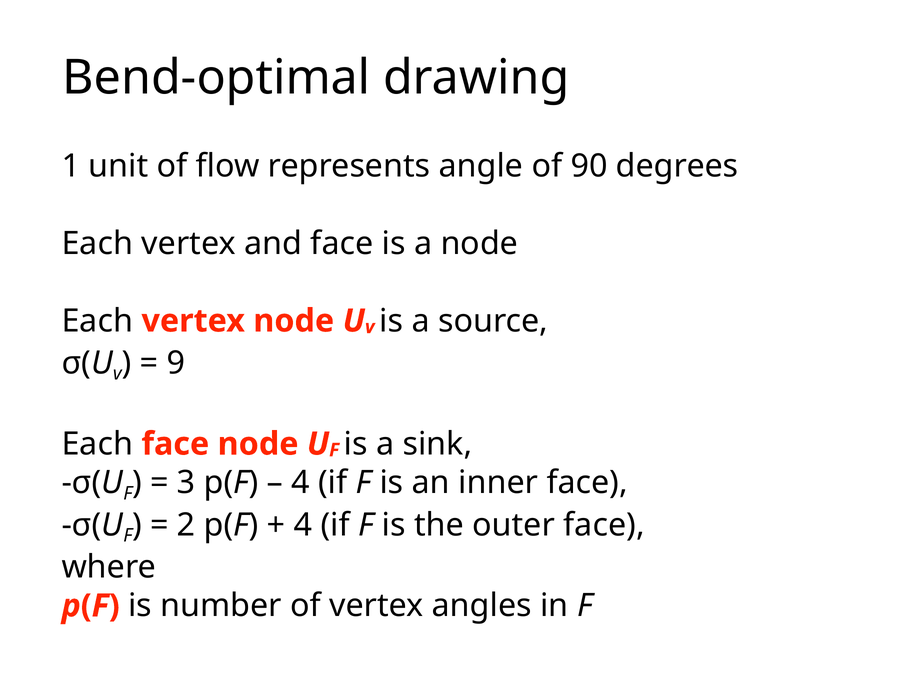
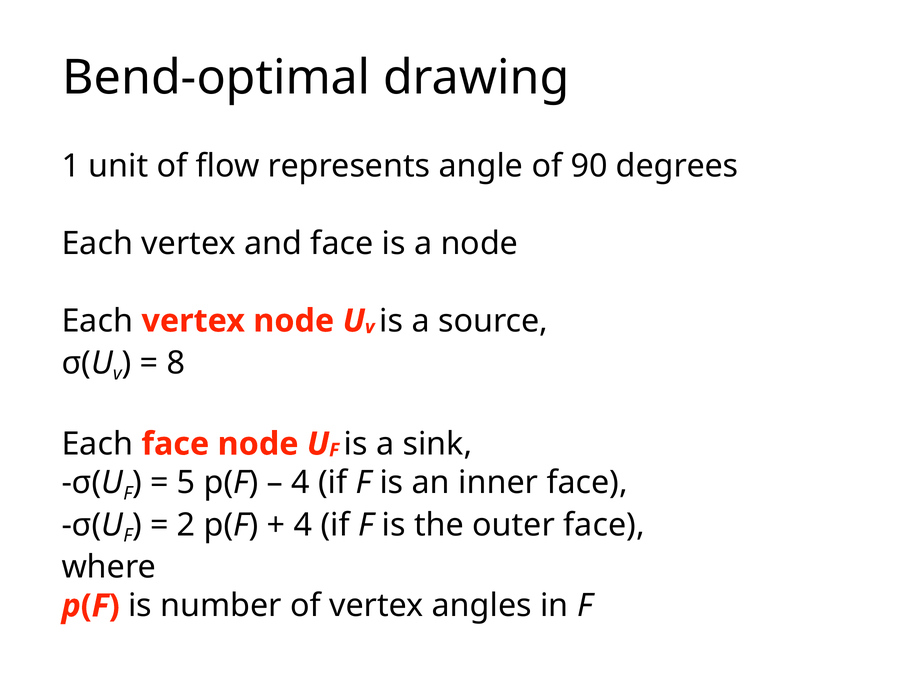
9: 9 -> 8
3: 3 -> 5
